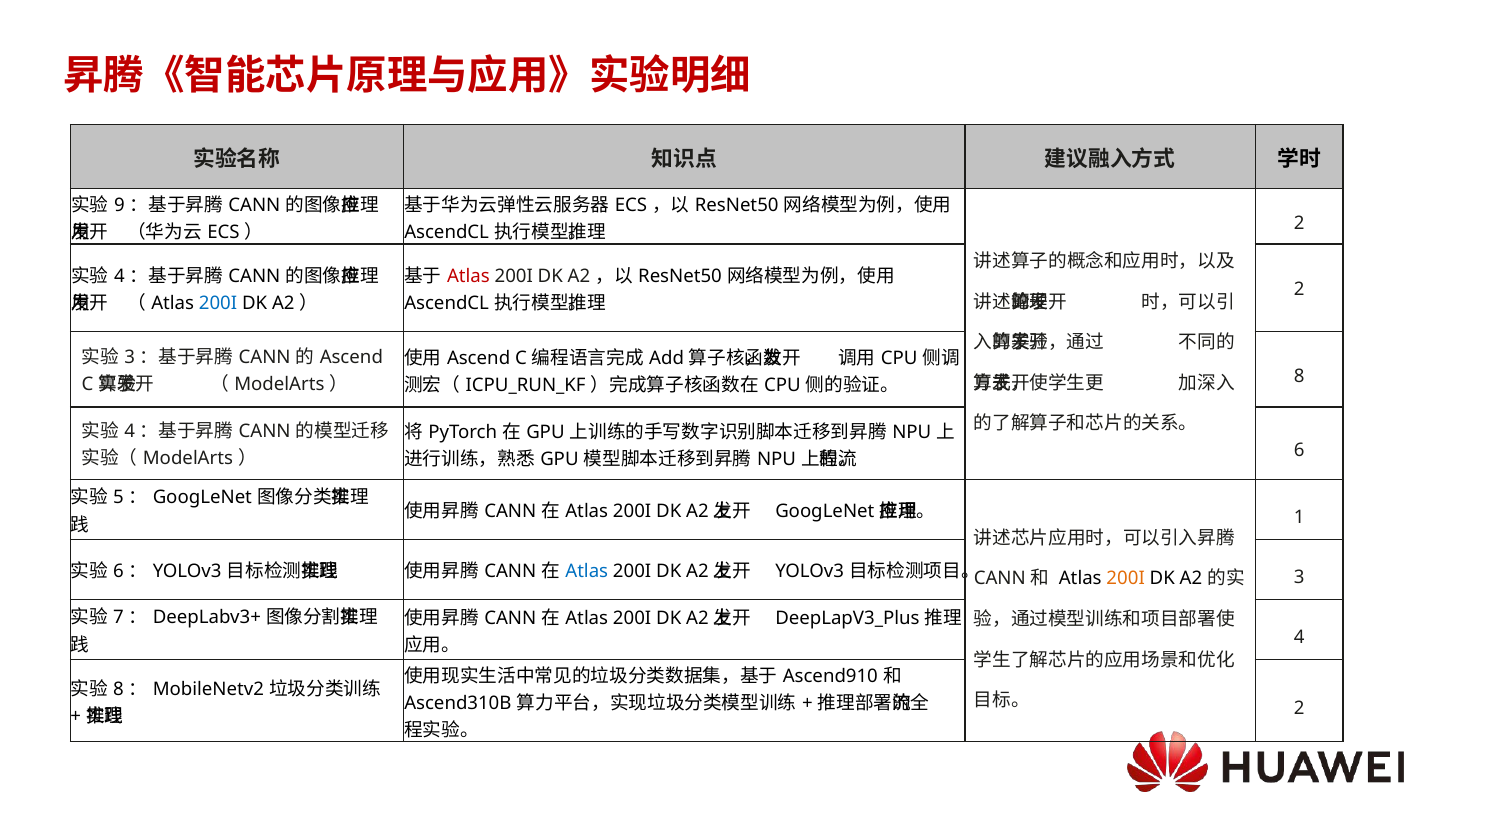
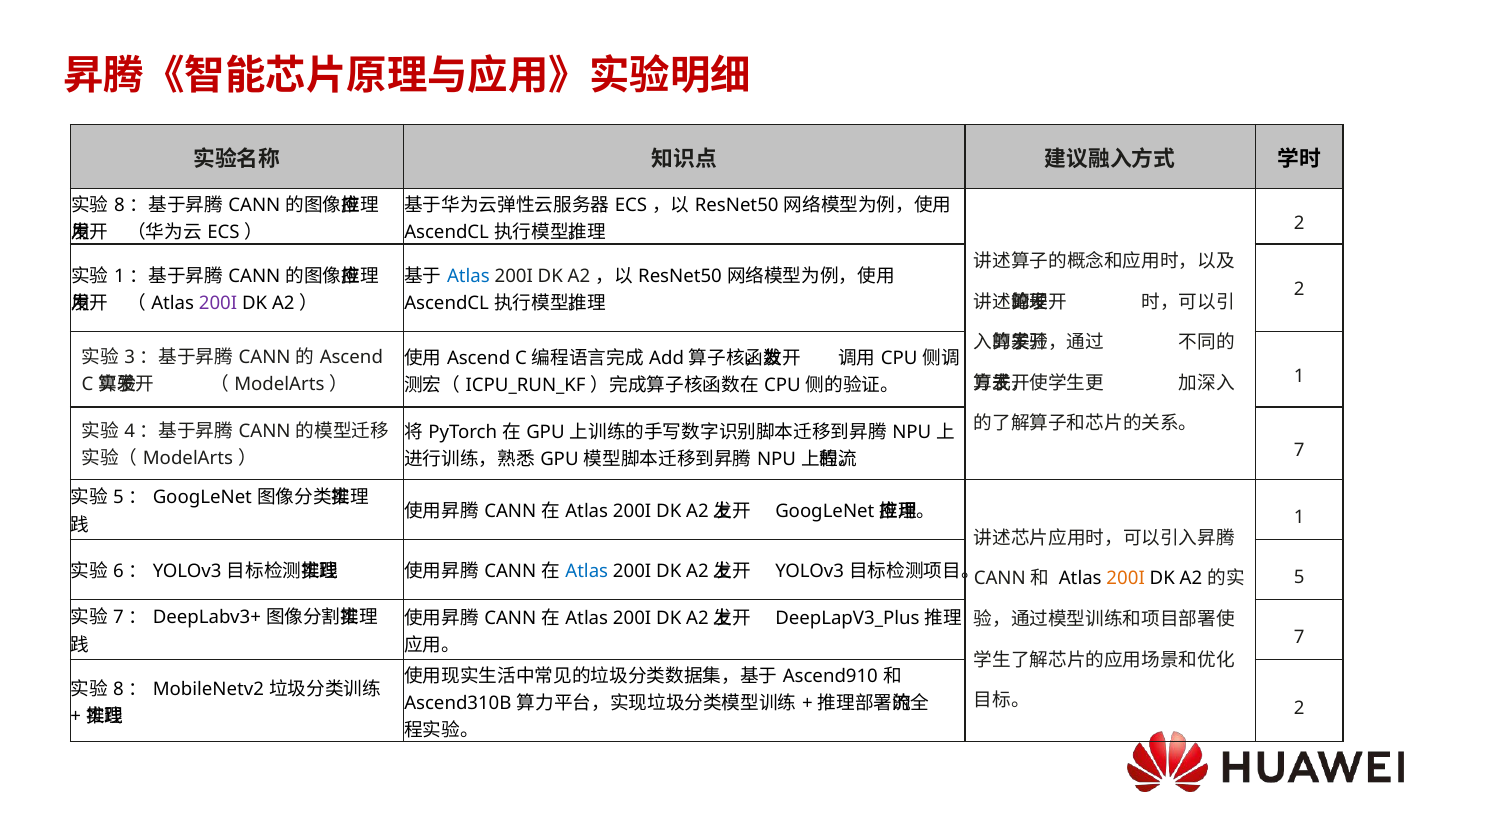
9 at (119, 205): 9 -> 8
4 at (119, 277): 4 -> 1
Atlas at (468, 277) colour: red -> blue
200I at (218, 304) colour: blue -> purple
8 at (1299, 377): 8 -> 1
6 at (1299, 450): 6 -> 7
3 at (1299, 577): 3 -> 5
4 at (1299, 636): 4 -> 7
